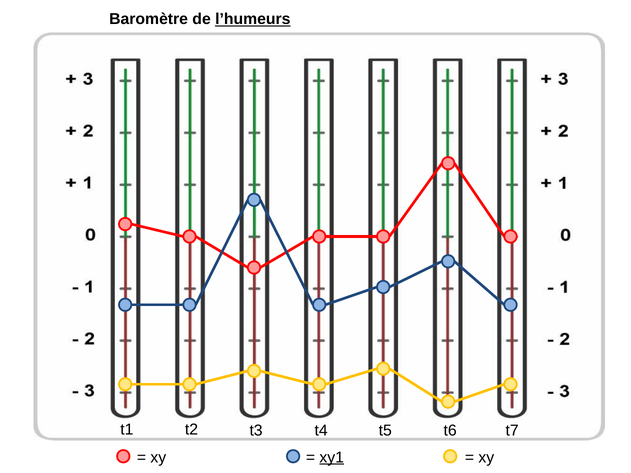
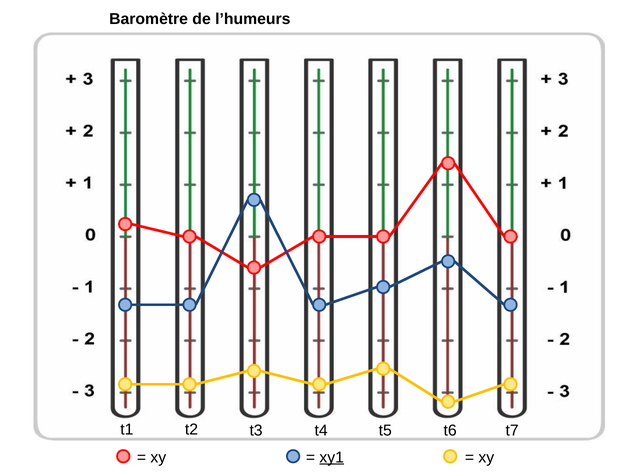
l’humeurs underline: present -> none
